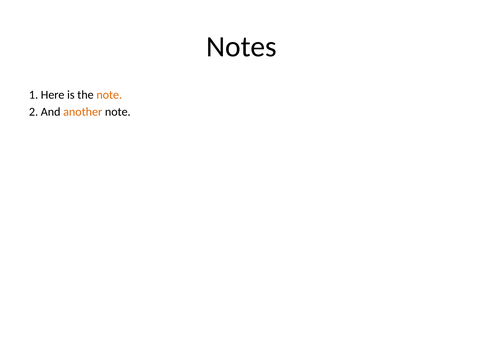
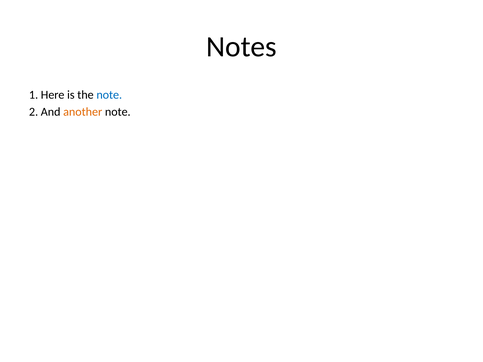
note at (109, 95) colour: orange -> blue
